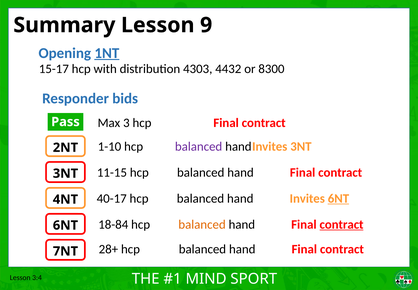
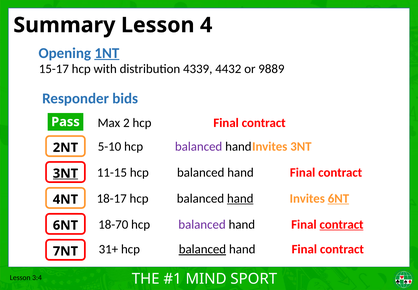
9: 9 -> 4
4303: 4303 -> 4339
8300: 8300 -> 9889
3: 3 -> 2
1-10: 1-10 -> 5-10
3NT at (65, 173) underline: none -> present
40-17: 40-17 -> 18-17
hand at (240, 198) underline: none -> present
18-84: 18-84 -> 18-70
balanced at (202, 224) colour: orange -> purple
28+: 28+ -> 31+
balanced at (202, 249) underline: none -> present
